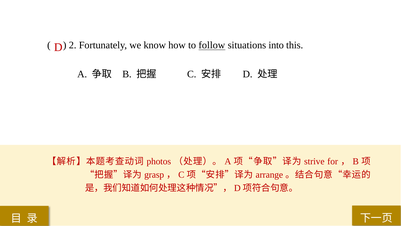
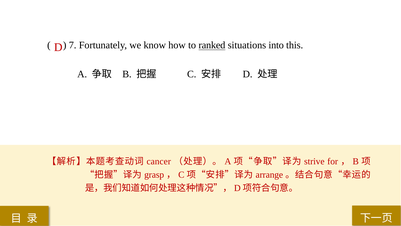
2: 2 -> 7
follow: follow -> ranked
photos: photos -> cancer
